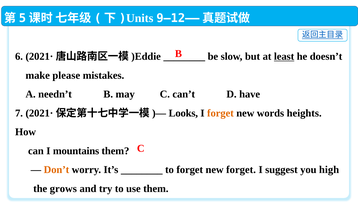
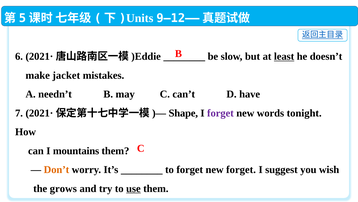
please: please -> jacket
Looks: Looks -> Shape
forget at (220, 113) colour: orange -> purple
heights: heights -> tonight
high: high -> wish
use underline: none -> present
